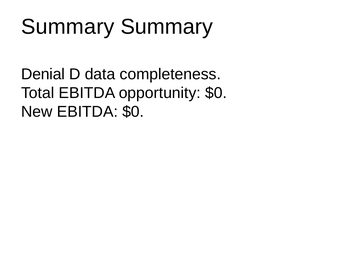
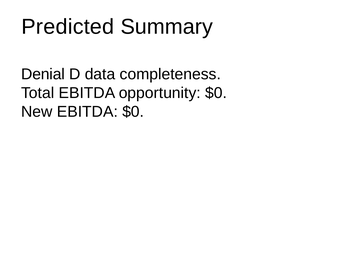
Summary at (68, 27): Summary -> Predicted
